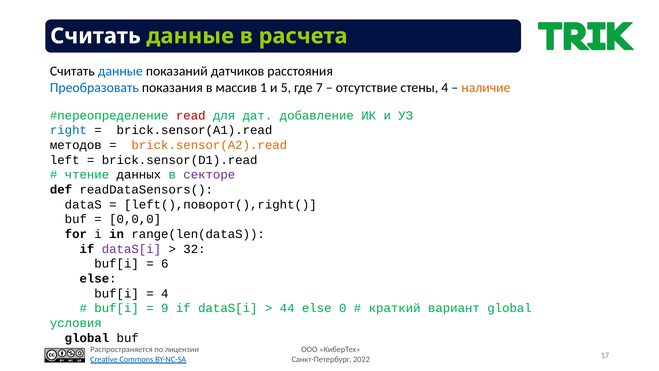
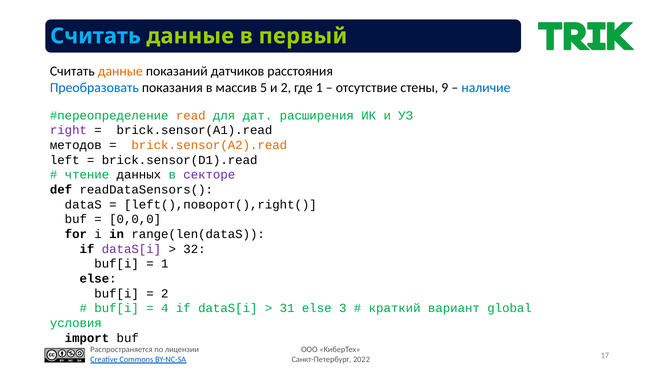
Считать at (95, 36) colour: white -> light blue
расчета: расчета -> первый
данные at (120, 71) colour: blue -> orange
1: 1 -> 5
и 5: 5 -> 2
где 7: 7 -> 1
стены 4: 4 -> 9
наличие colour: orange -> blue
read colour: red -> orange
добавление: добавление -> расширения
right colour: blue -> purple
6 at (165, 264): 6 -> 1
4 at (165, 293): 4 -> 2
9: 9 -> 4
44: 44 -> 31
0: 0 -> 3
global at (87, 338): global -> import
